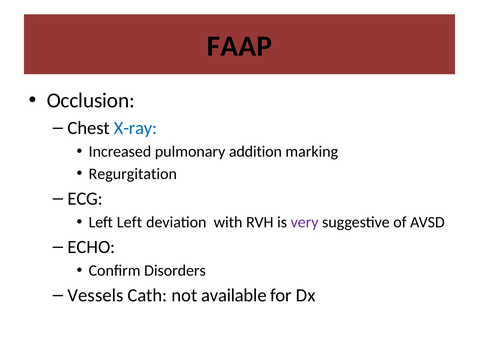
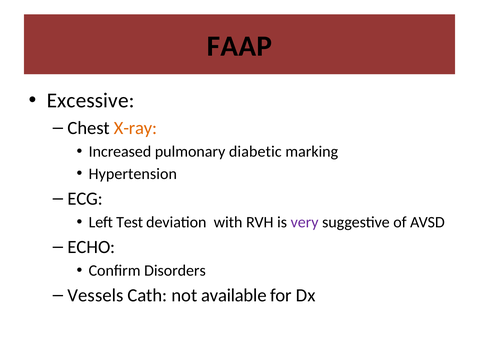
Occlusion: Occlusion -> Excessive
X-ray colour: blue -> orange
addition: addition -> diabetic
Regurgitation: Regurgitation -> Hypertension
Left Left: Left -> Test
